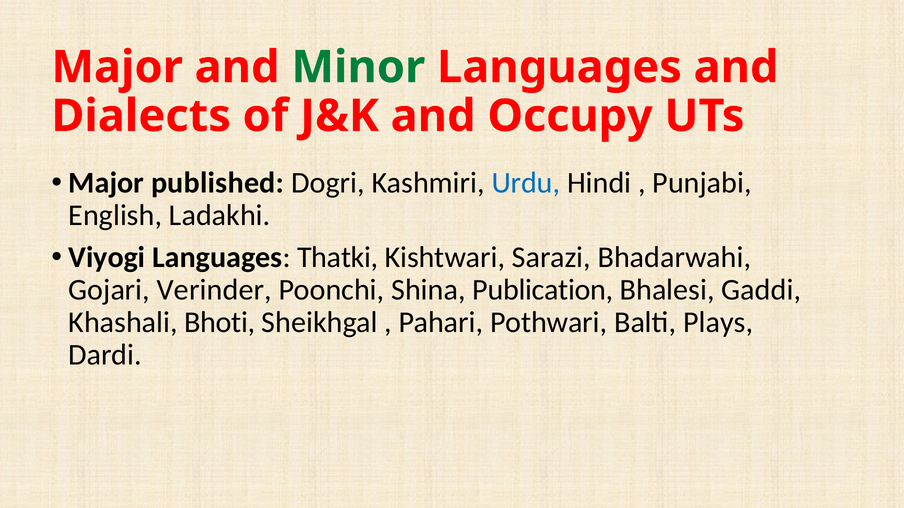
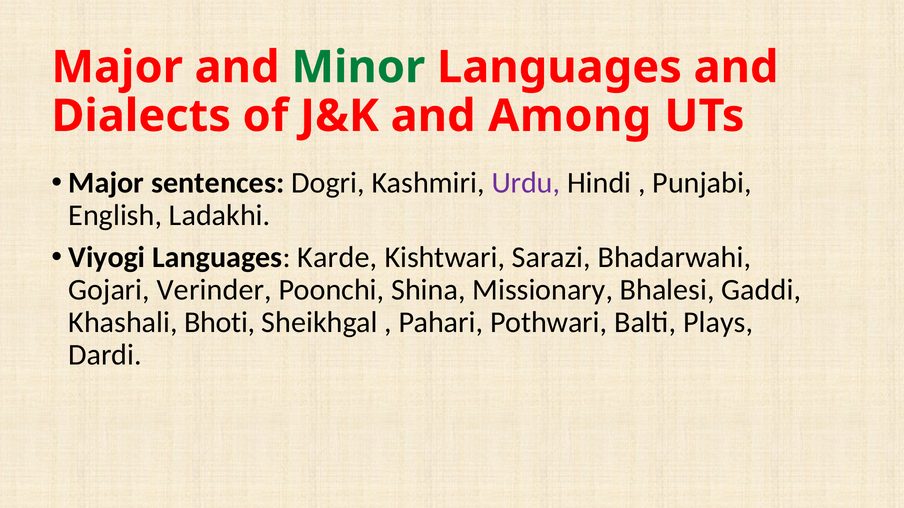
Occupy: Occupy -> Among
published: published -> sentences
Urdu colour: blue -> purple
Thatki: Thatki -> Karde
Publication: Publication -> Missionary
